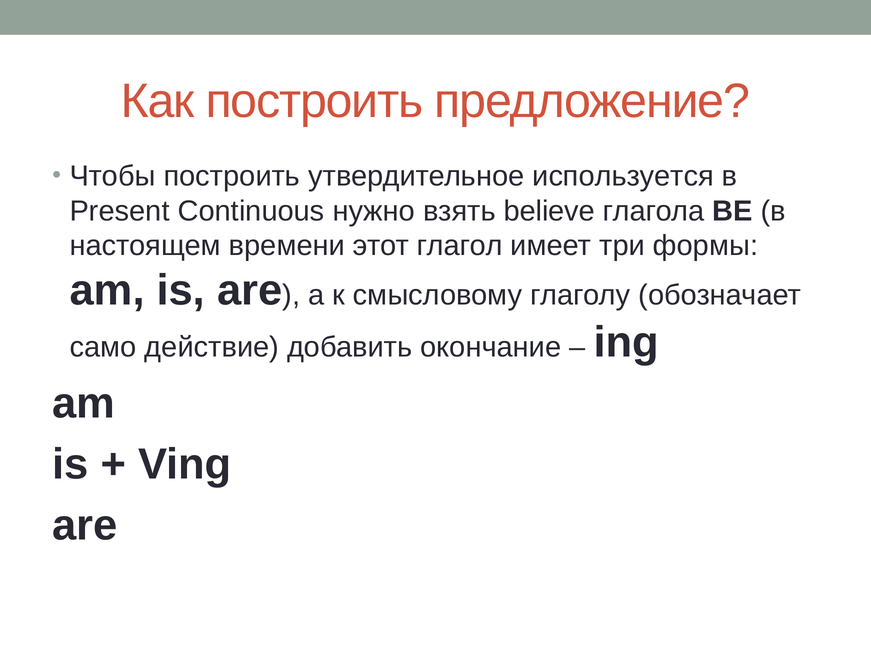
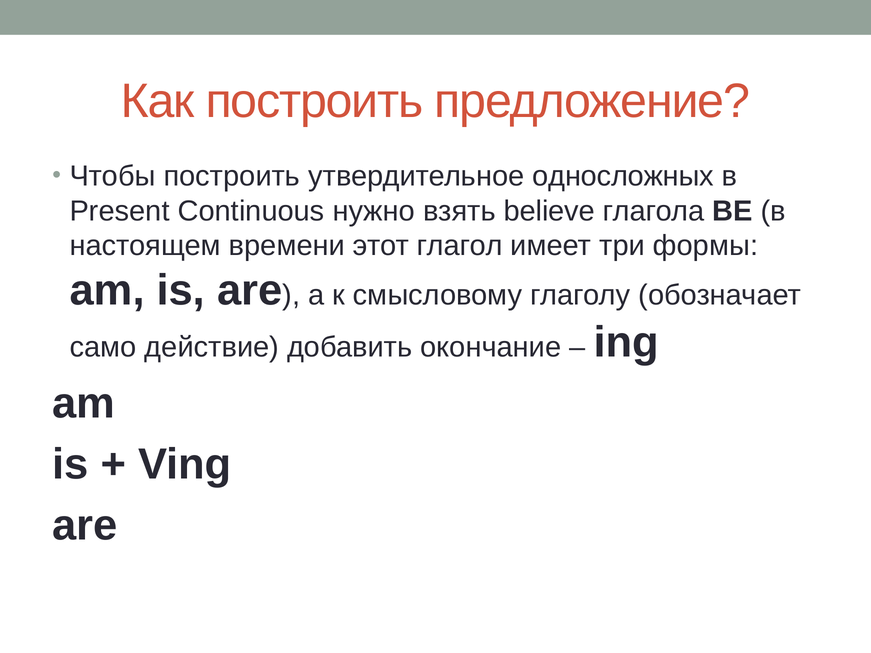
используется: используется -> односложных
